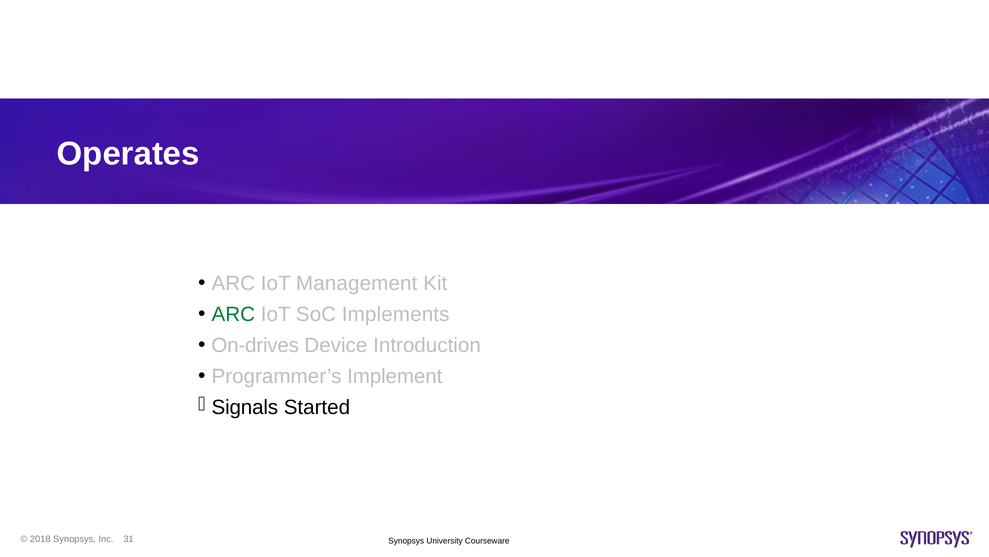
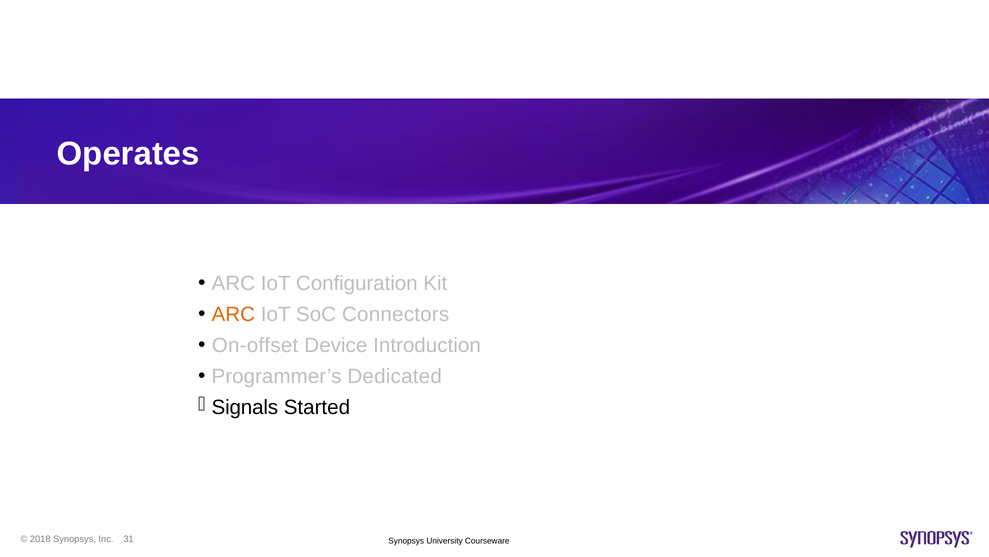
Management: Management -> Configuration
ARC at (233, 314) colour: green -> orange
Implements: Implements -> Connectors
On-drives: On-drives -> On-offset
Implement: Implement -> Dedicated
